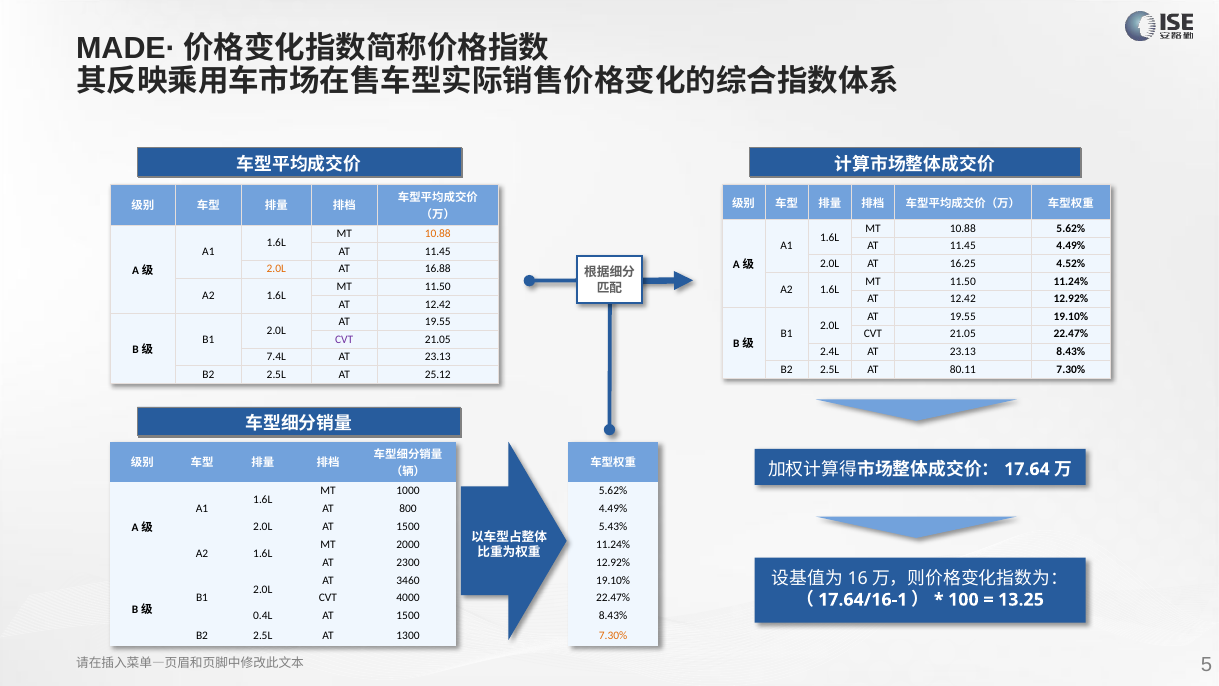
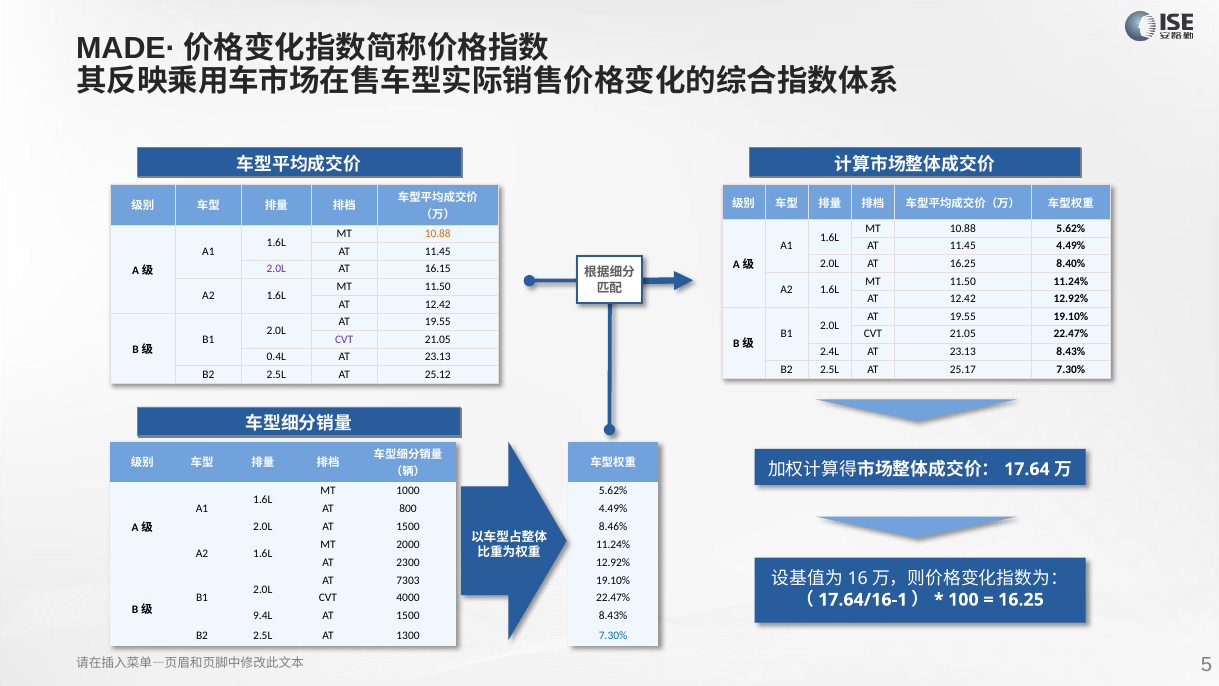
4.52%: 4.52% -> 8.40%
2.0L at (276, 269) colour: orange -> purple
16.88: 16.88 -> 16.15
7.4L: 7.4L -> 0.4L
80.11: 80.11 -> 25.17
5.43%: 5.43% -> 8.46%
3460: 3460 -> 7303
13.25 at (1021, 599): 13.25 -> 16.25
0.4L: 0.4L -> 9.4L
7.30% at (613, 635) colour: orange -> blue
